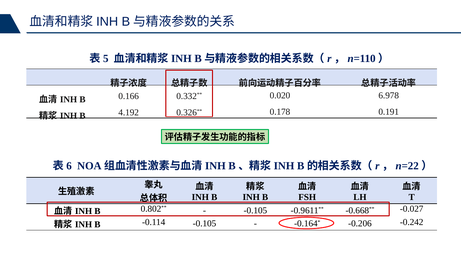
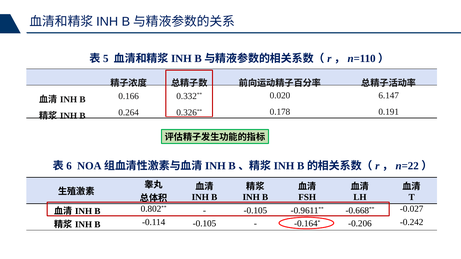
6.978: 6.978 -> 6.147
4.192: 4.192 -> 0.264
